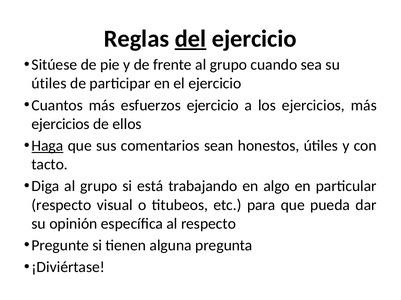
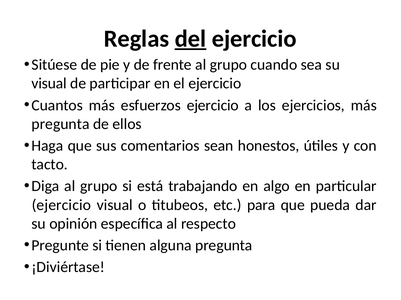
útiles at (49, 84): útiles -> visual
ejercicios at (61, 124): ejercicios -> pregunta
Haga underline: present -> none
respecto at (61, 205): respecto -> ejercicio
